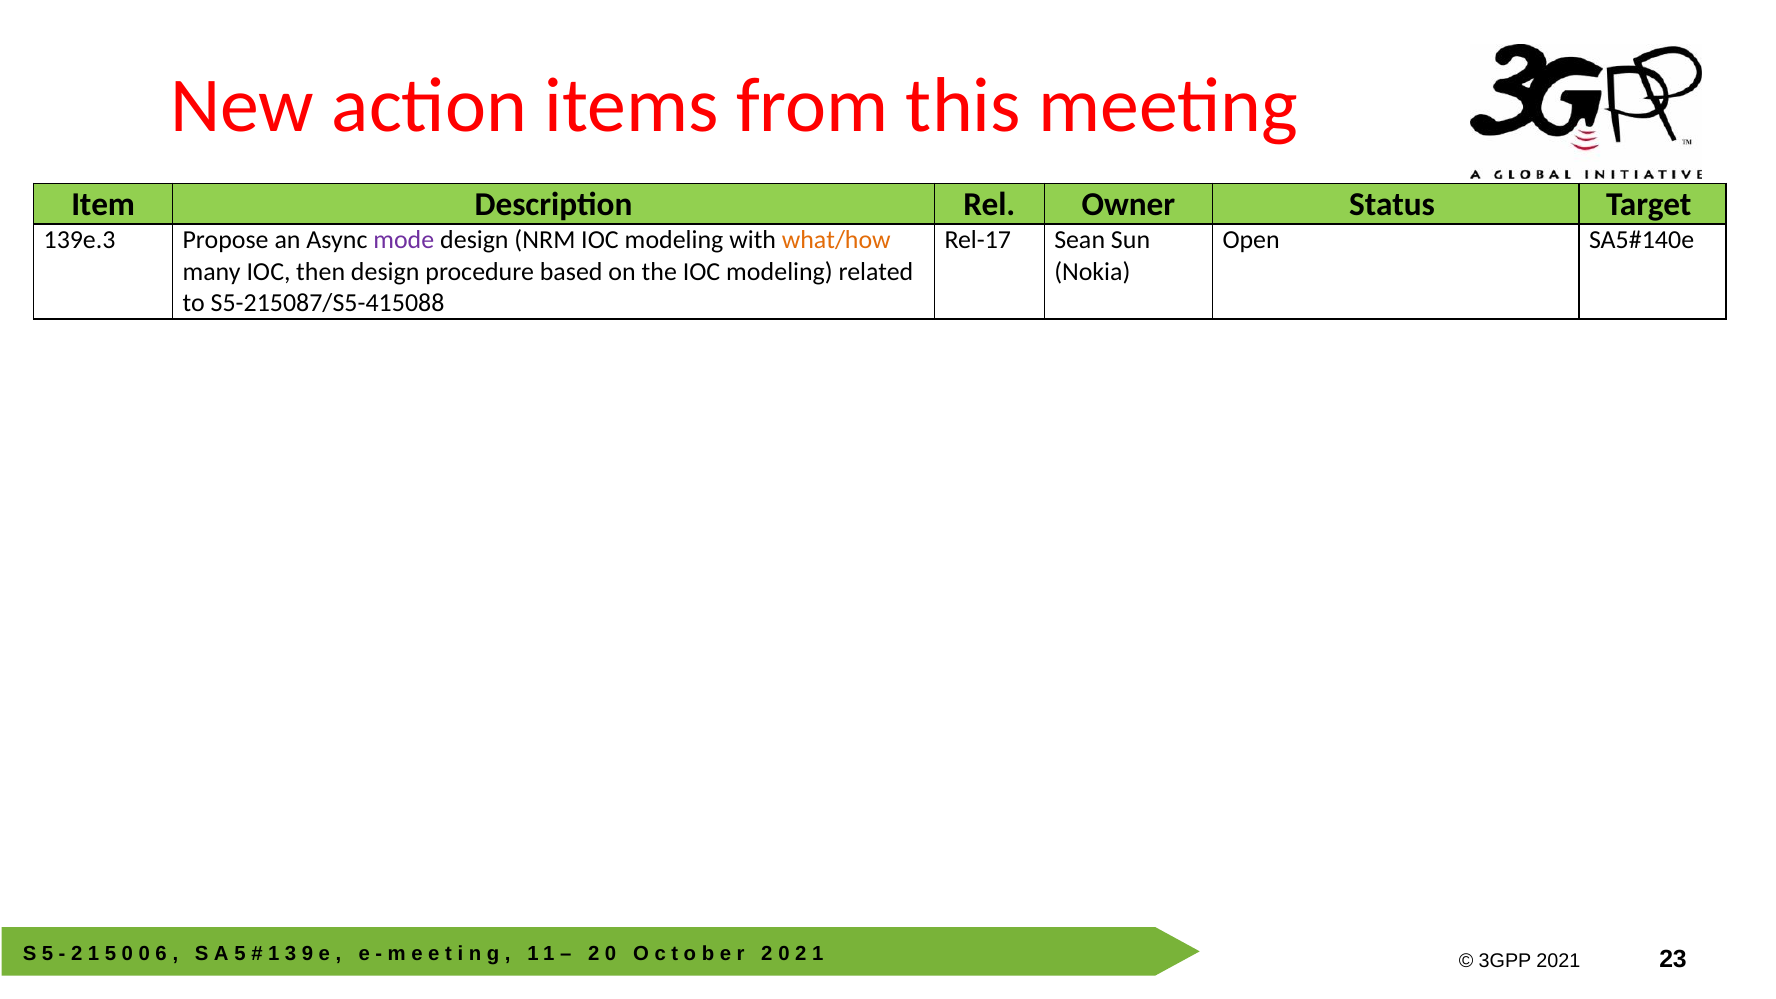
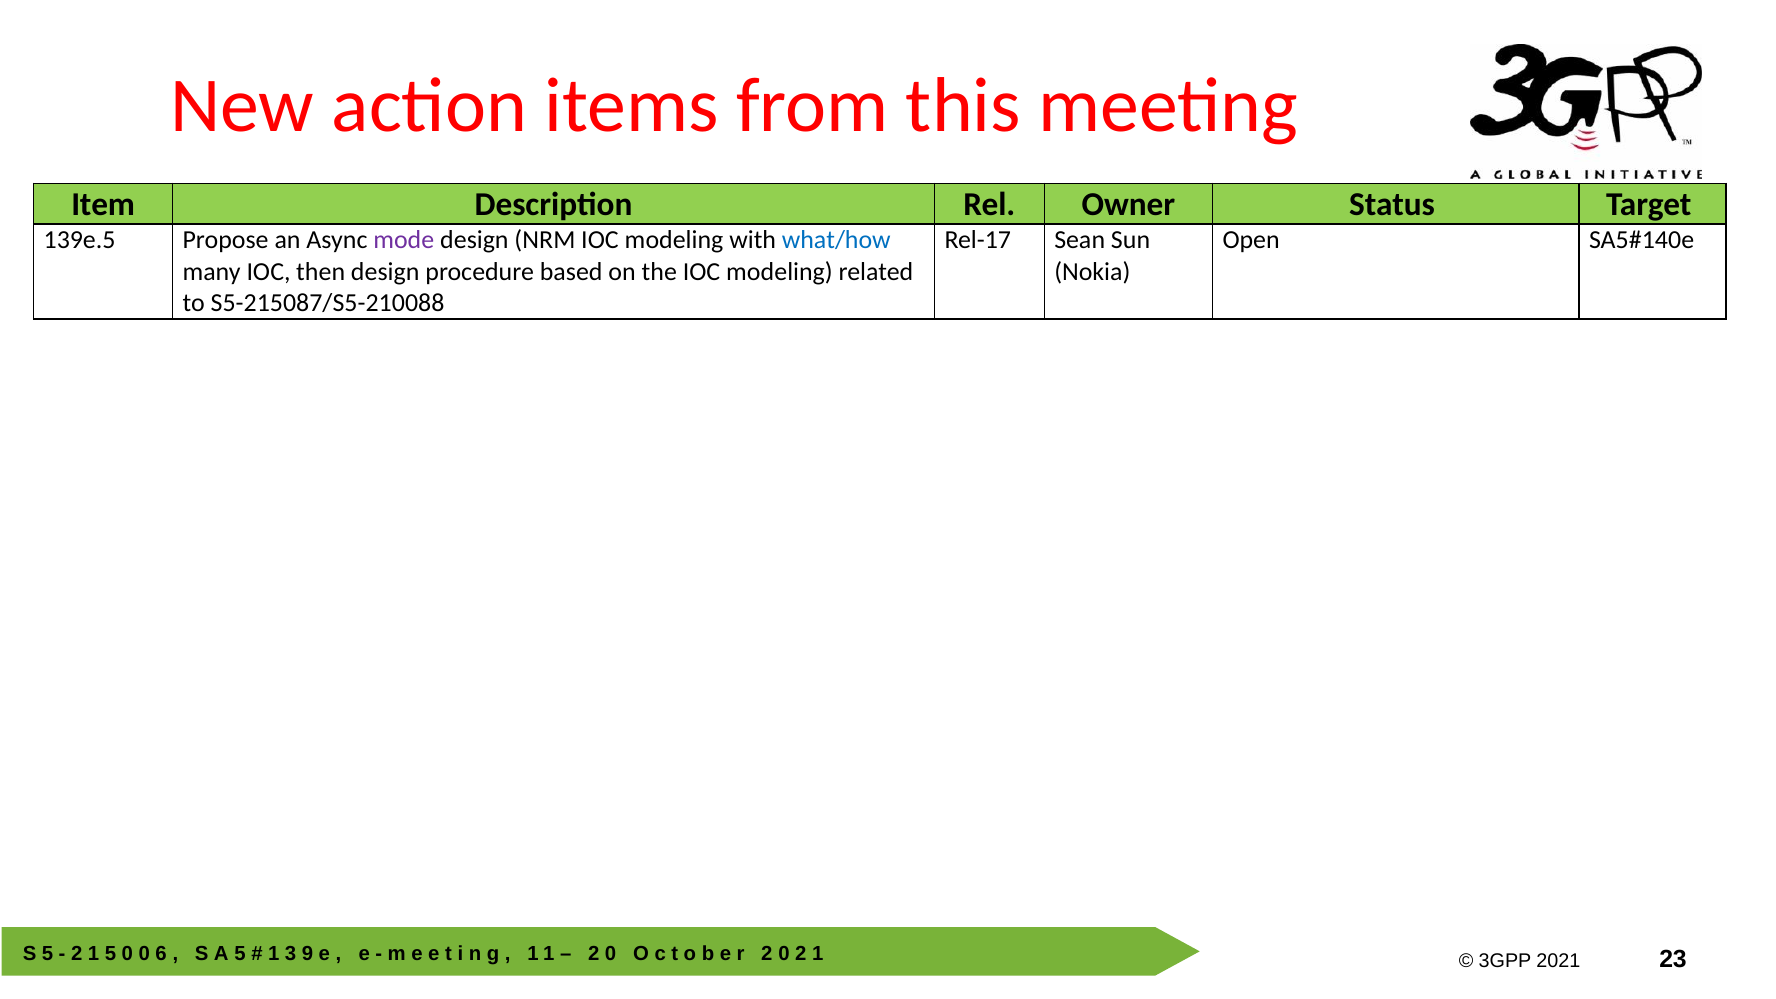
139e.3: 139e.3 -> 139e.5
what/how colour: orange -> blue
S5-215087/S5-415088: S5-215087/S5-415088 -> S5-215087/S5-210088
